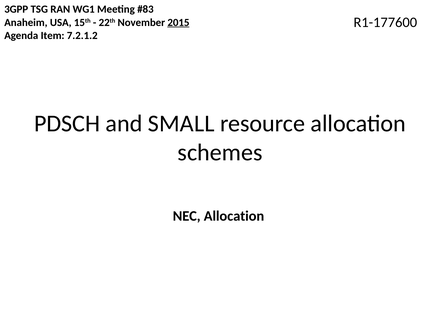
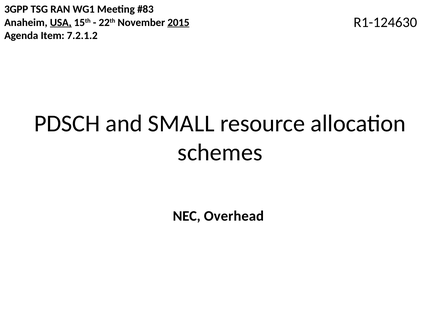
R1-177600: R1-177600 -> R1-124630
USA underline: none -> present
NEC Allocation: Allocation -> Overhead
